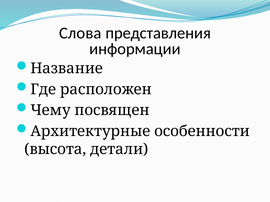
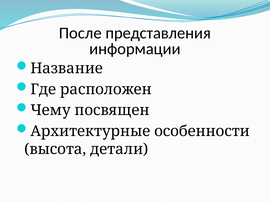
Слова: Слова -> После
